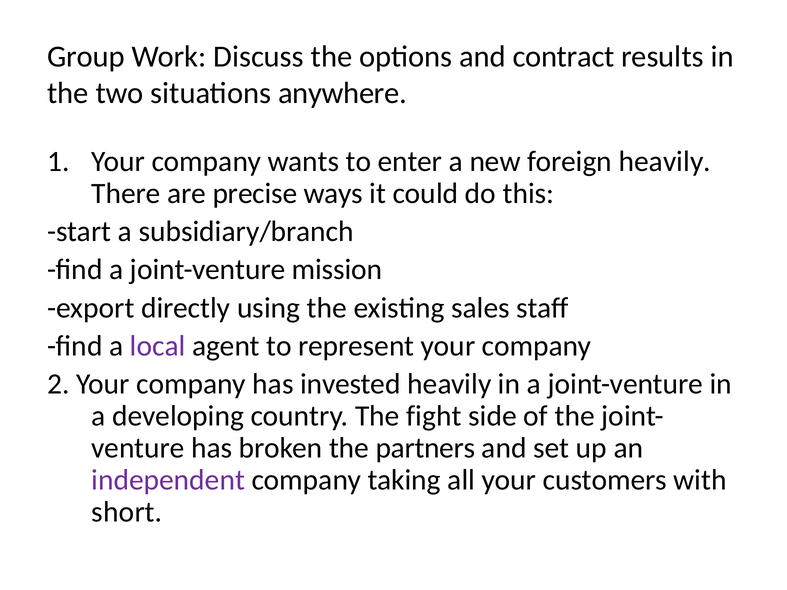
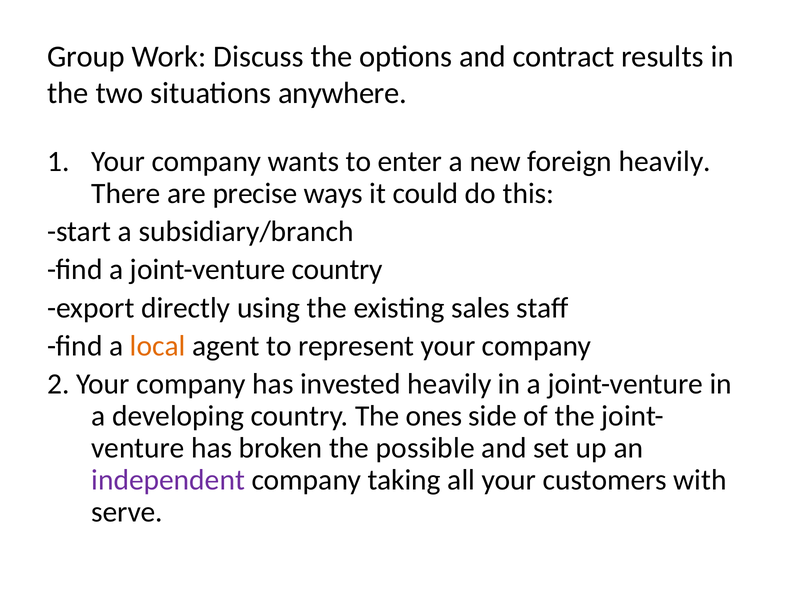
joint-venture mission: mission -> country
local colour: purple -> orange
fight: fight -> ones
partners: partners -> possible
short: short -> serve
